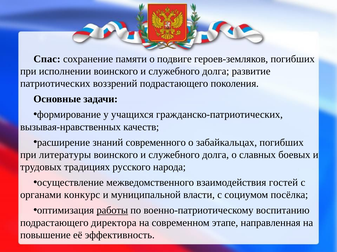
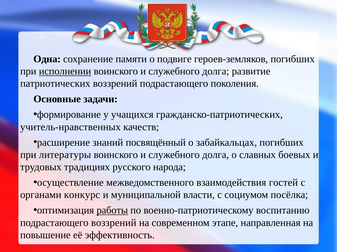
Спас: Спас -> Одна
исполнении underline: none -> present
вызывая-нравственных: вызывая-нравственных -> учитель-нравственных
современного: современного -> посвящённый
подрастающего директора: директора -> воззрений
